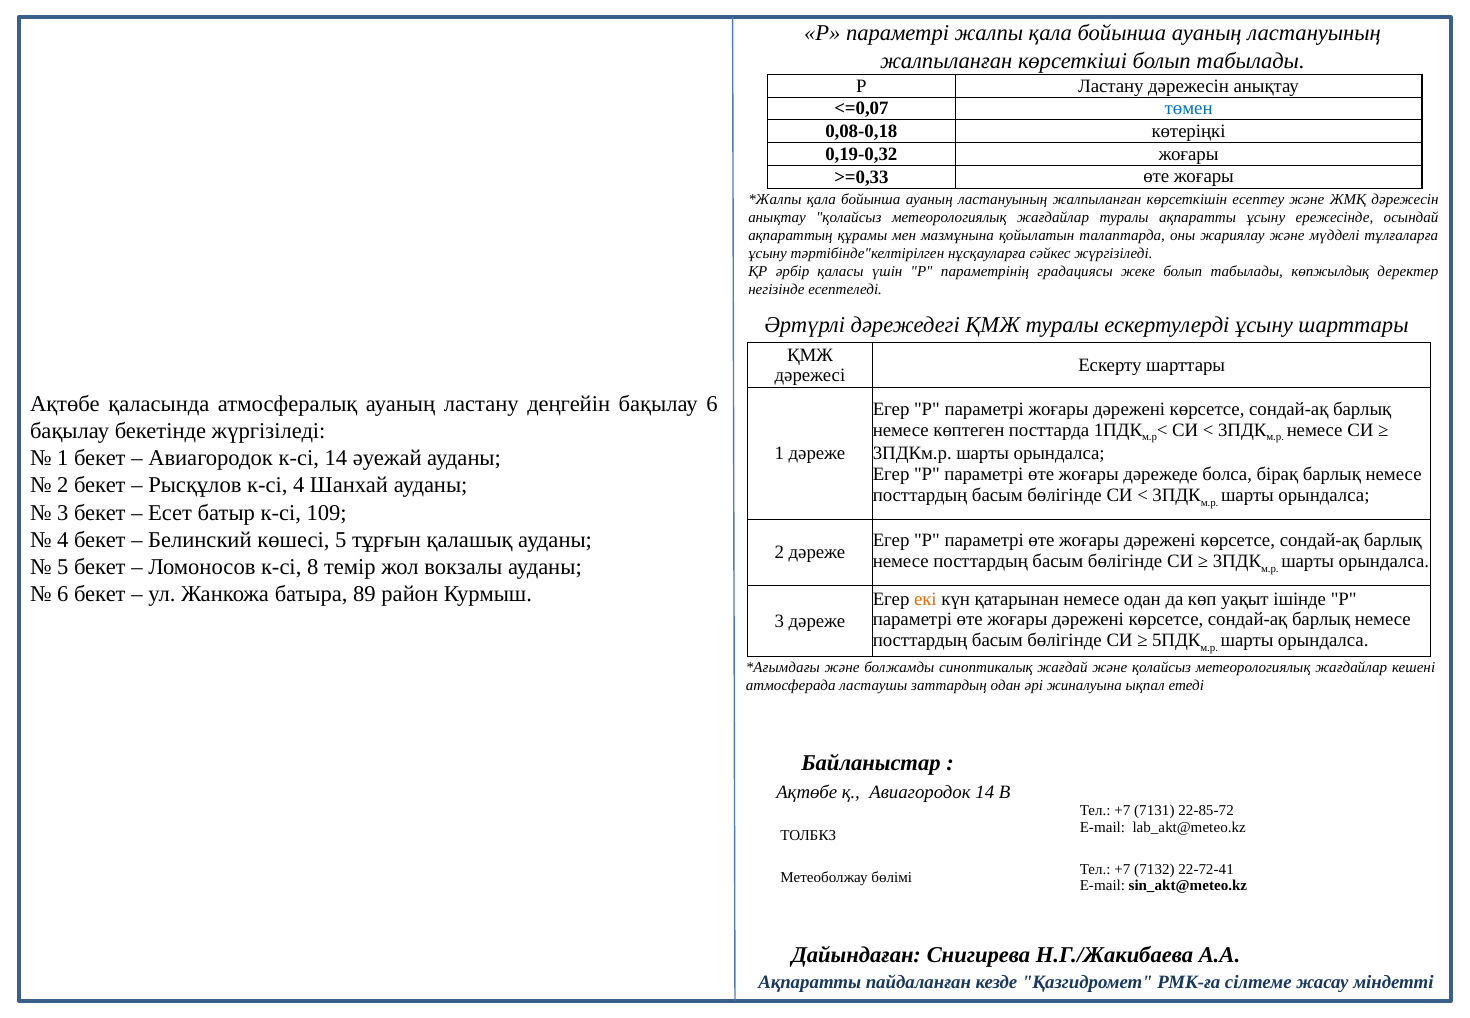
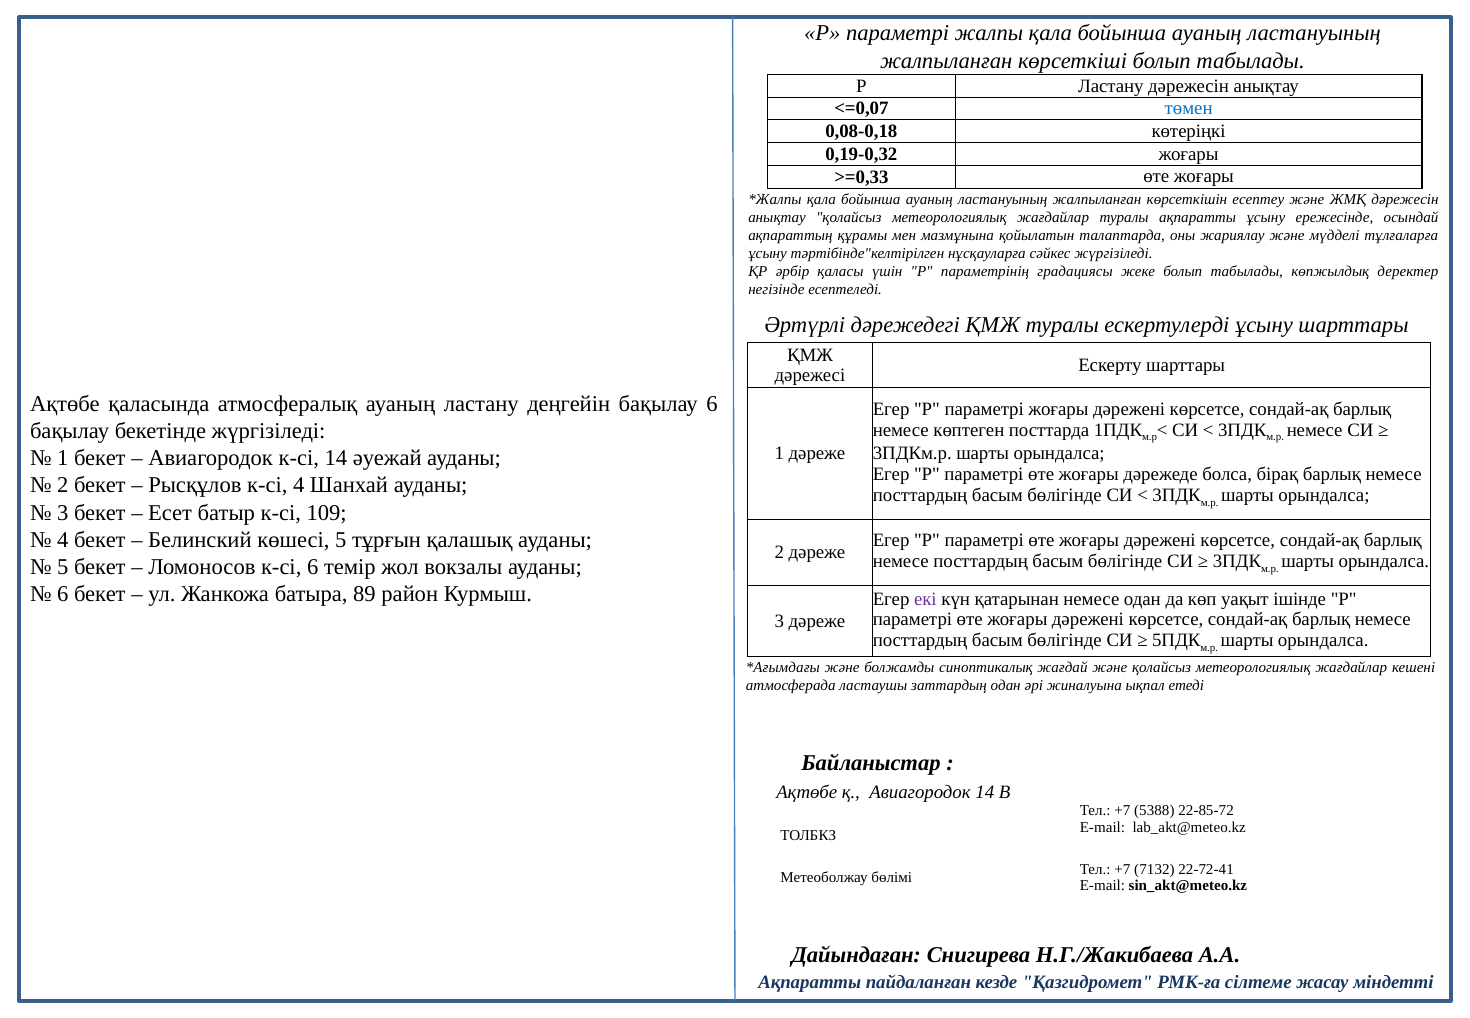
к-сі 8: 8 -> 6
екі colour: orange -> purple
7131: 7131 -> 5388
